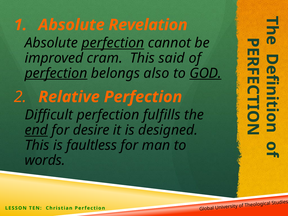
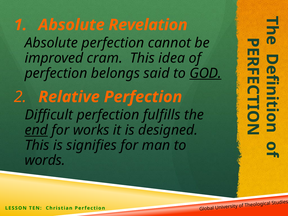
perfection at (113, 43) underline: present -> none
said: said -> idea
perfection at (56, 73) underline: present -> none
also: also -> said
desire: desire -> works
faultless: faultless -> signifies
